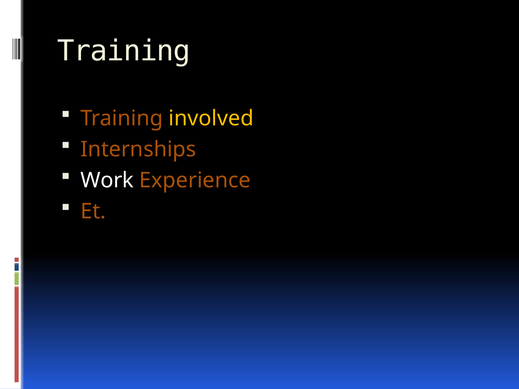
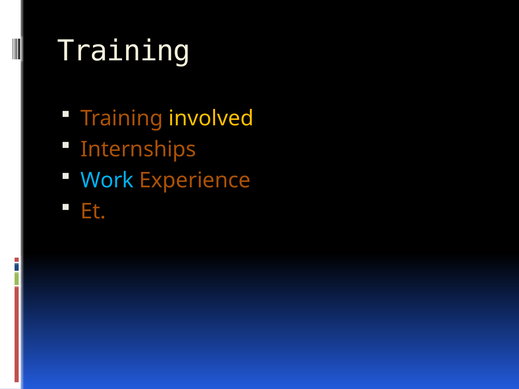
Work colour: white -> light blue
